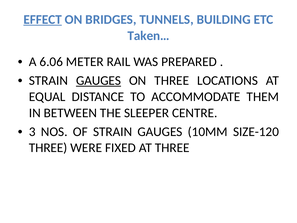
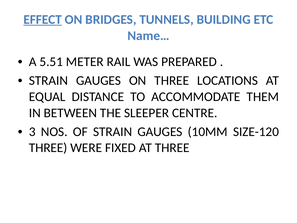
Taken…: Taken… -> Name…
6.06: 6.06 -> 5.51
GAUGES at (99, 80) underline: present -> none
